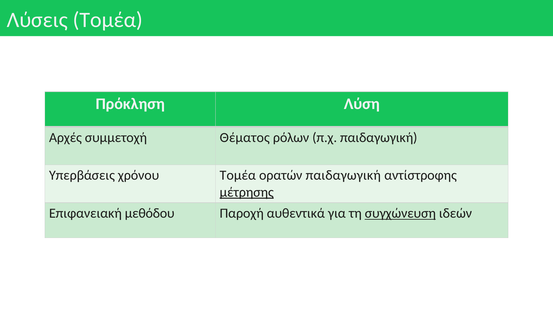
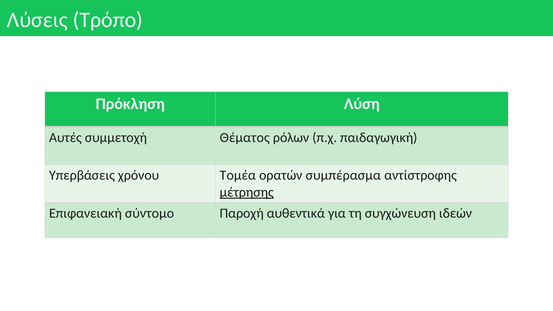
Λύσεις Τομέα: Τομέα -> Τρόπο
Αρχές: Αρχές -> Αυτές
ορατών παιδαγωγική: παιδαγωγική -> συμπέρασμα
μεθόδου: μεθόδου -> σύντομο
συγχώνευση underline: present -> none
